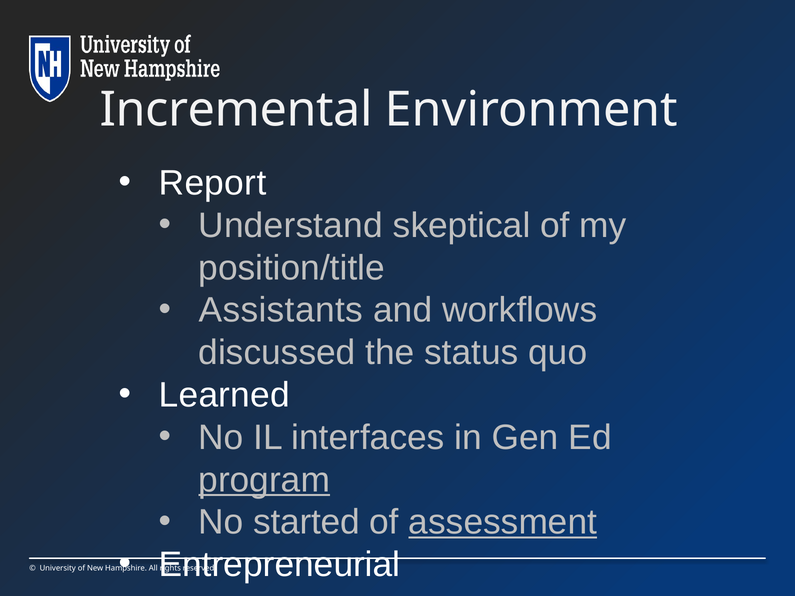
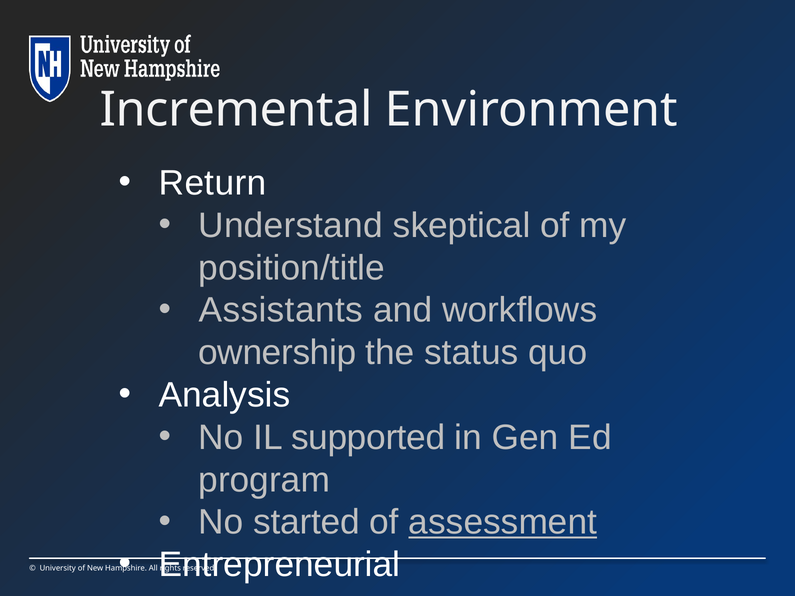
Report: Report -> Return
discussed: discussed -> ownership
Learned: Learned -> Analysis
interfaces: interfaces -> supported
program underline: present -> none
